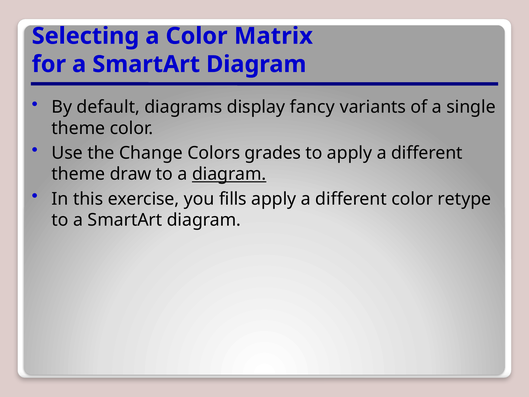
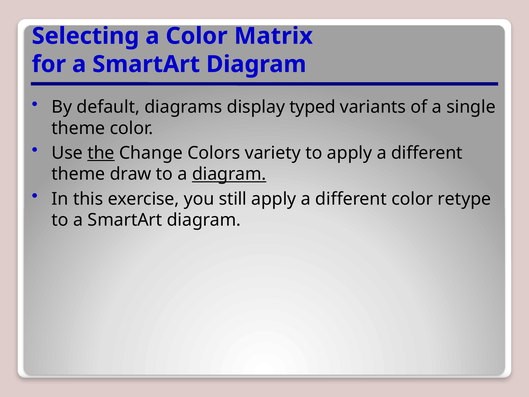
fancy: fancy -> typed
the underline: none -> present
grades: grades -> variety
fills: fills -> still
